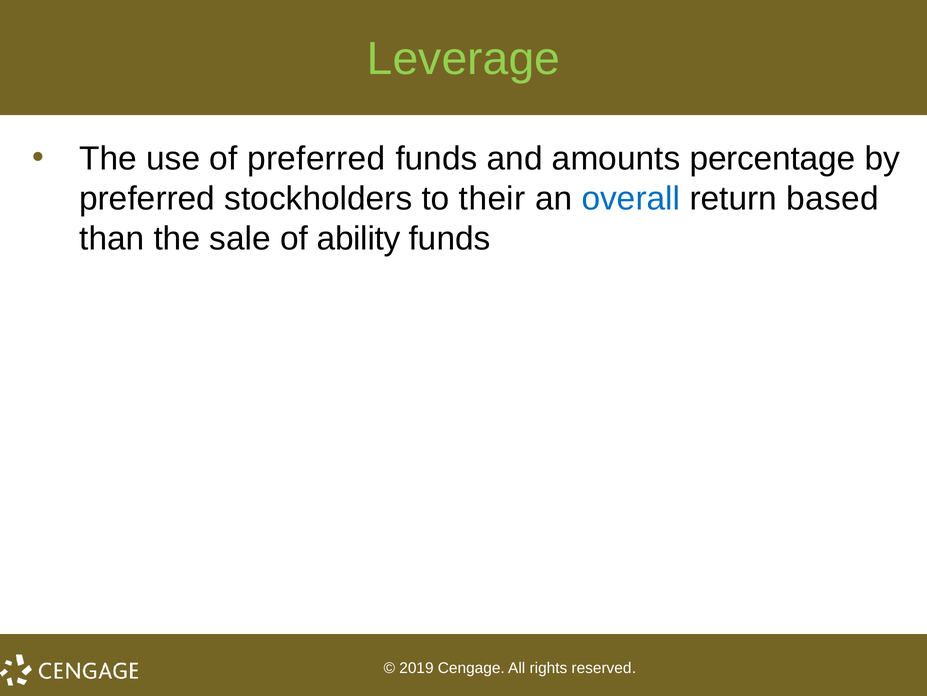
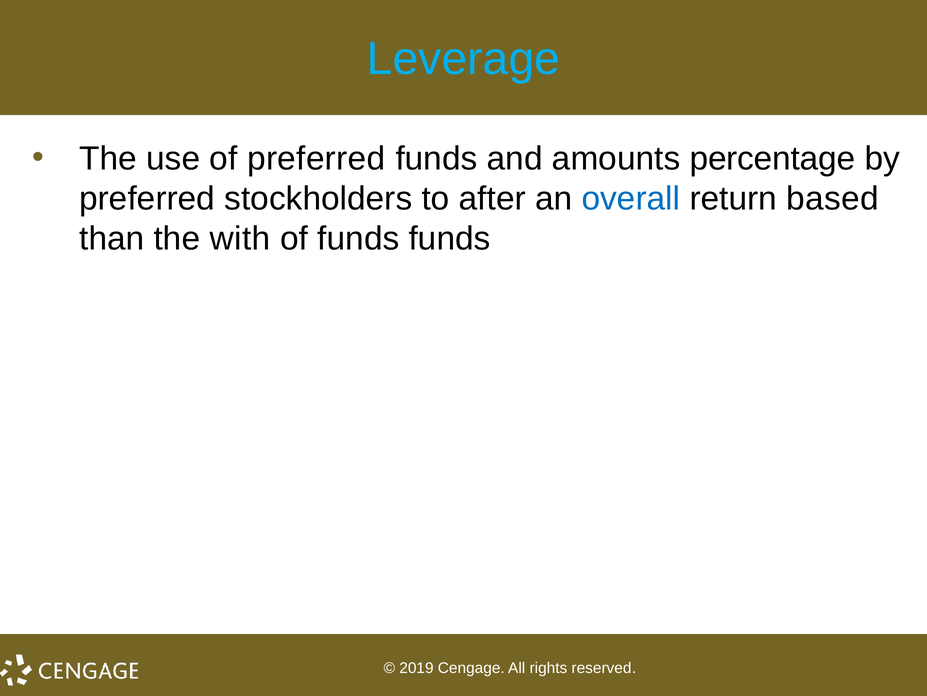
Leverage colour: light green -> light blue
their: their -> after
sale: sale -> with
of ability: ability -> funds
